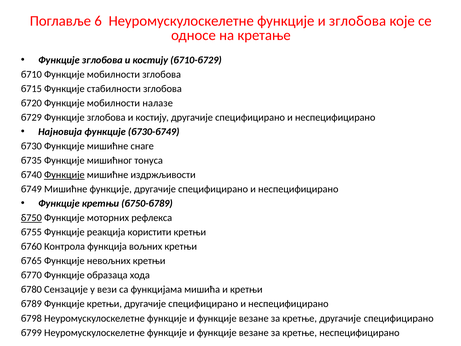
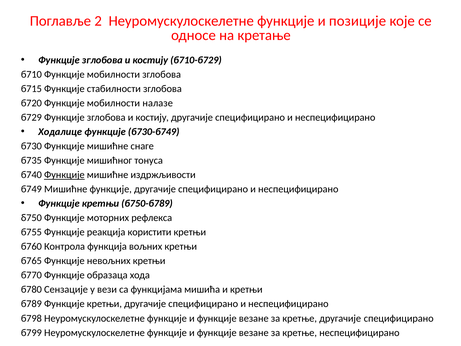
6: 6 -> 2
и зглобова: зглобова -> позиције
Најновија: Најновија -> Ходалице
б750 underline: present -> none
